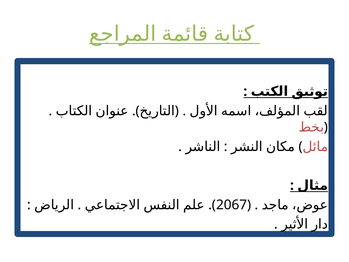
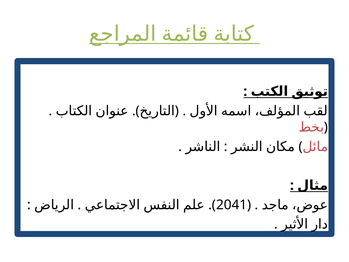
2067: 2067 -> 2041
